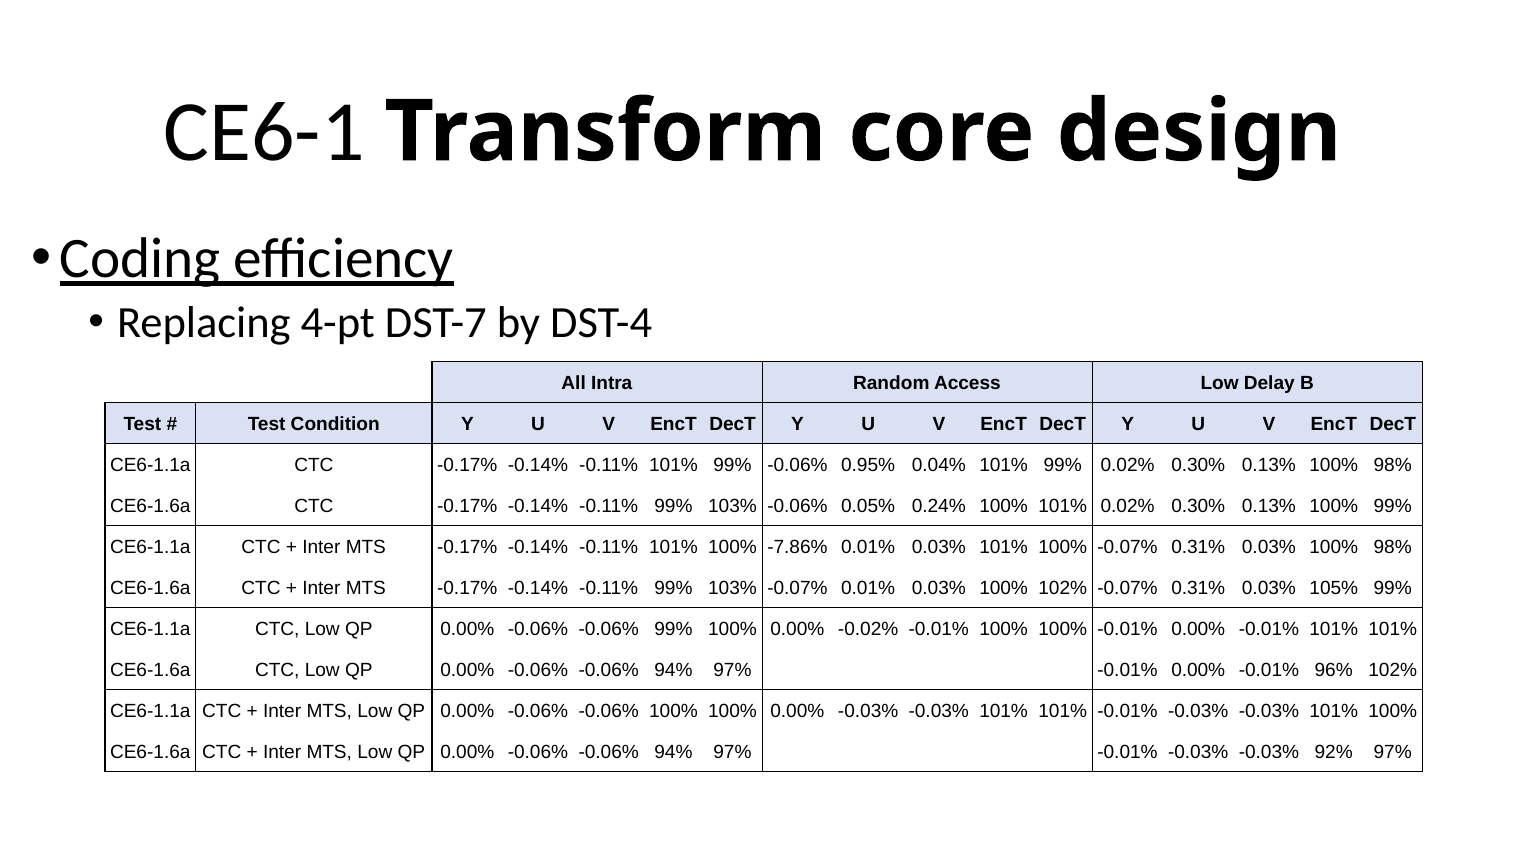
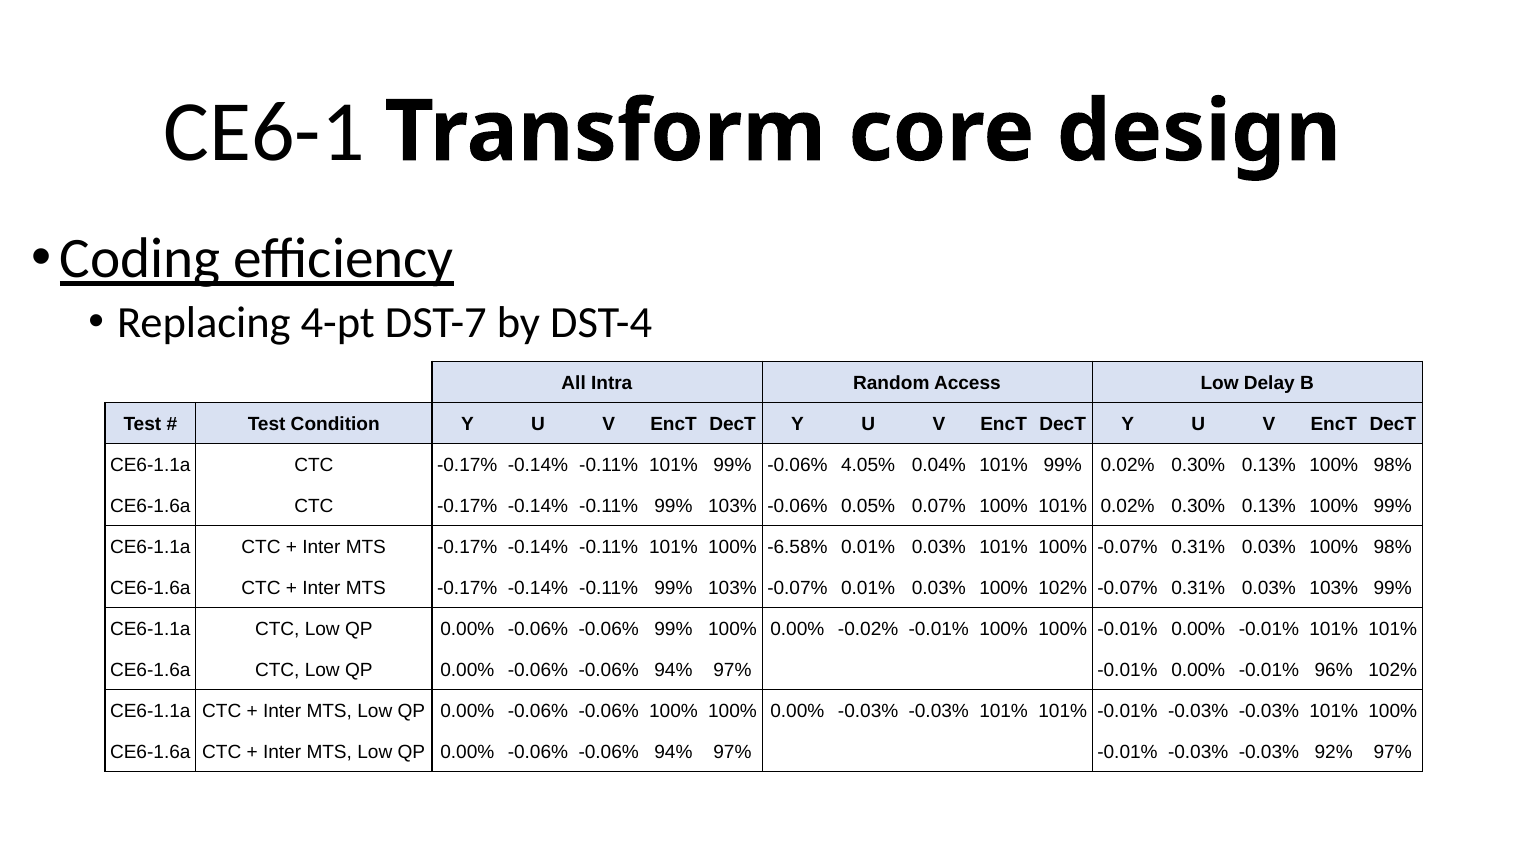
0.95%: 0.95% -> 4.05%
0.24%: 0.24% -> 0.07%
-7.86%: -7.86% -> -6.58%
0.03% 105%: 105% -> 103%
